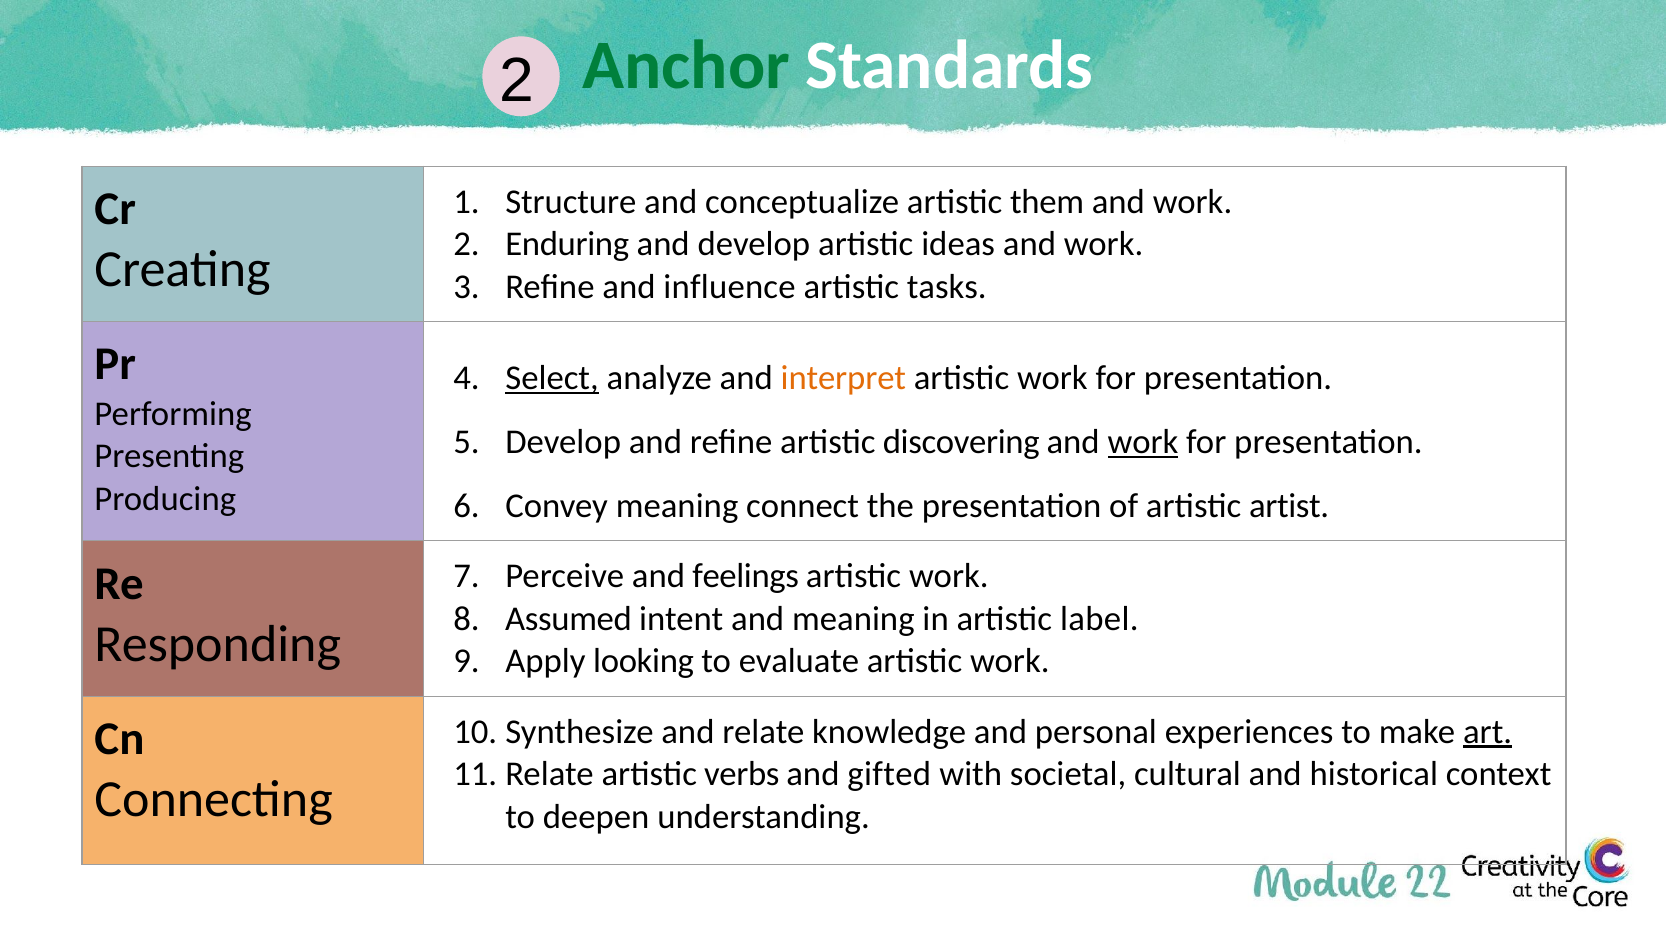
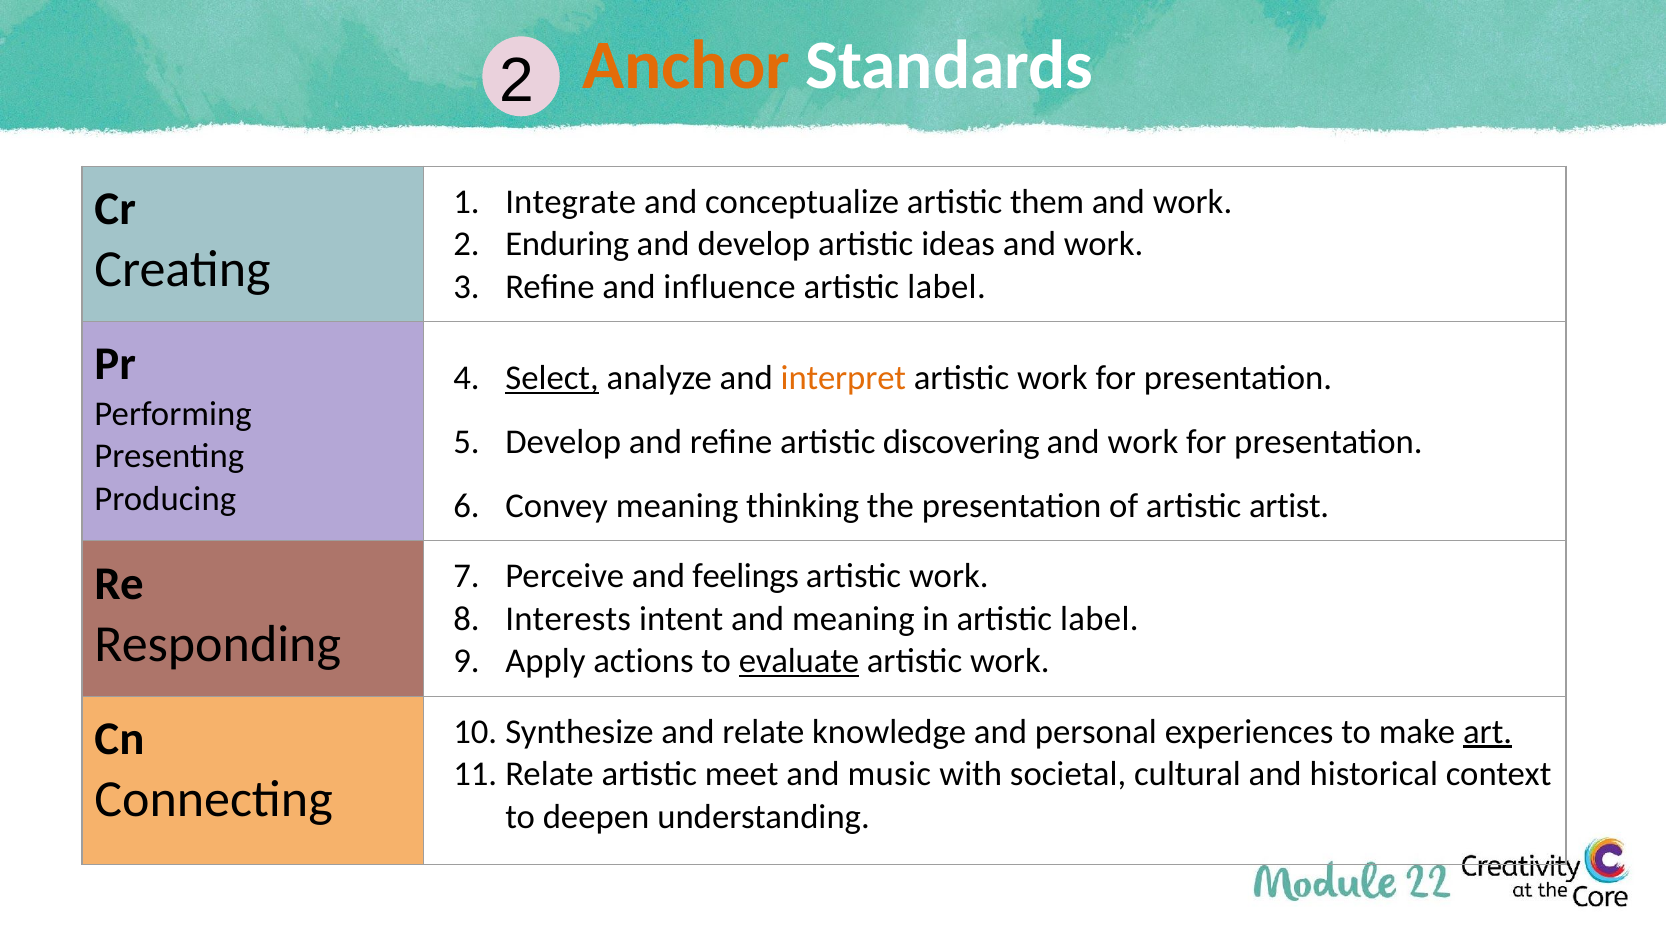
Anchor colour: green -> orange
Structure: Structure -> Integrate
tasks at (947, 287): tasks -> label
work at (1143, 442) underline: present -> none
connect: connect -> thinking
Assumed: Assumed -> Interests
looking: looking -> actions
evaluate underline: none -> present
verbs: verbs -> meet
gifted: gifted -> music
